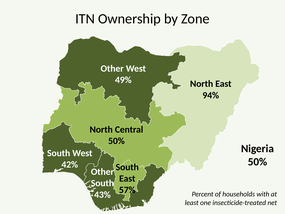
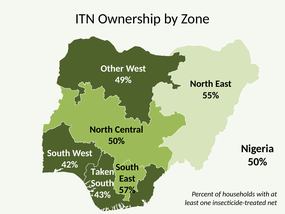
94%: 94% -> 55%
Other at (102, 172): Other -> Taken
